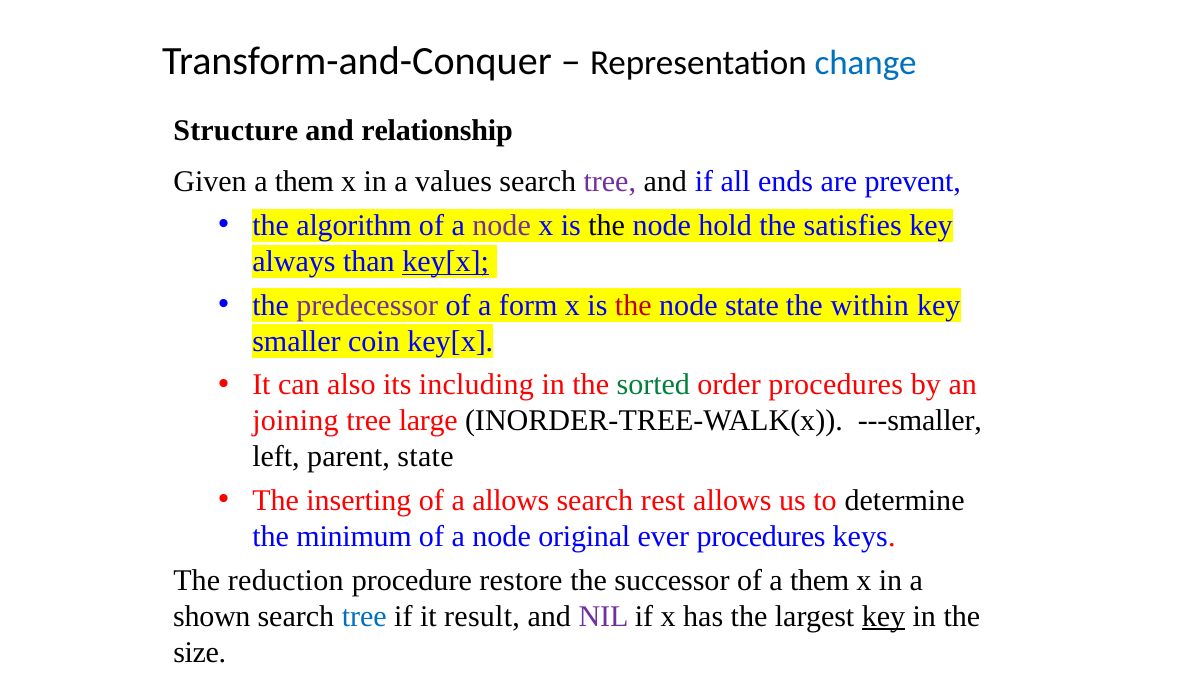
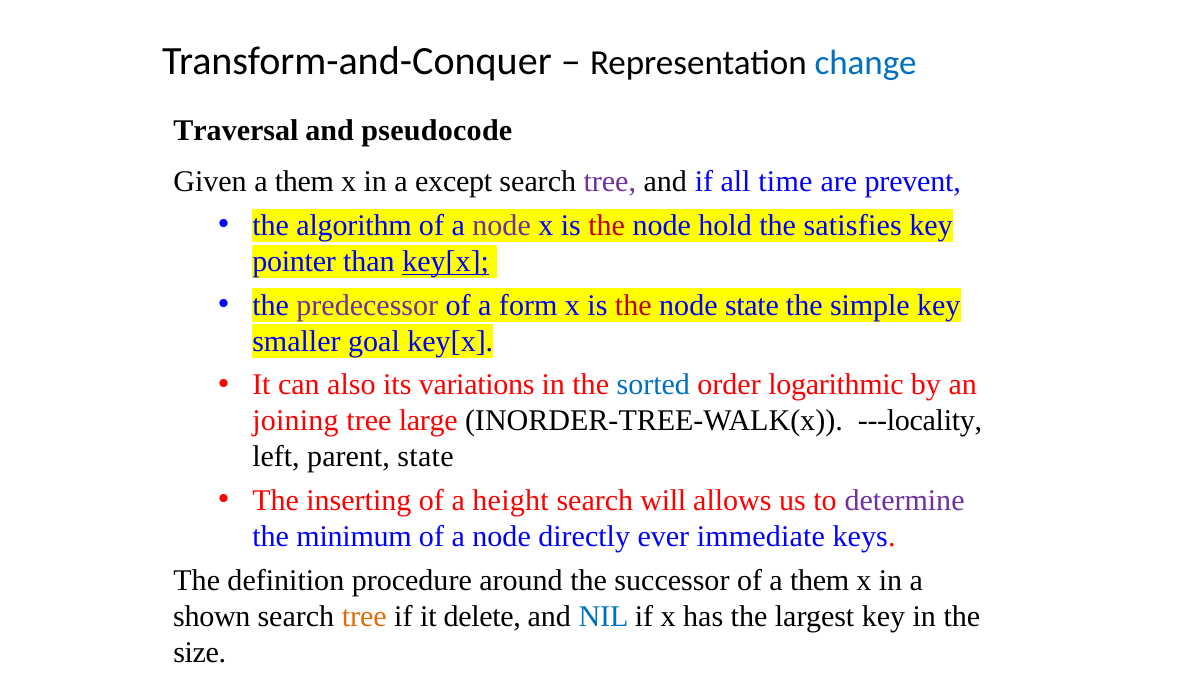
Structure: Structure -> Traversal
relationship: relationship -> pseudocode
values: values -> except
ends: ends -> time
the at (607, 226) colour: black -> red
always: always -> pointer
within: within -> simple
coin: coin -> goal
including: including -> variations
sorted colour: green -> blue
order procedures: procedures -> logarithmic
---smaller: ---smaller -> ---locality
a allows: allows -> height
rest: rest -> will
determine colour: black -> purple
original: original -> directly
ever procedures: procedures -> immediate
reduction: reduction -> definition
restore: restore -> around
tree at (364, 616) colour: blue -> orange
result: result -> delete
NIL colour: purple -> blue
key at (884, 616) underline: present -> none
